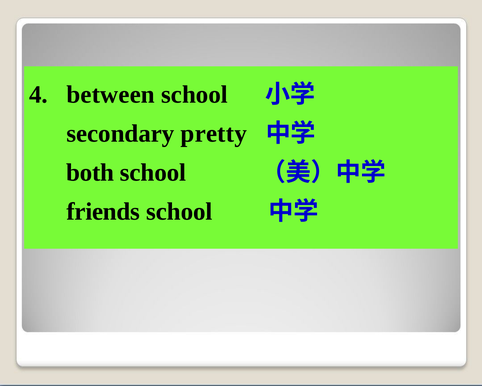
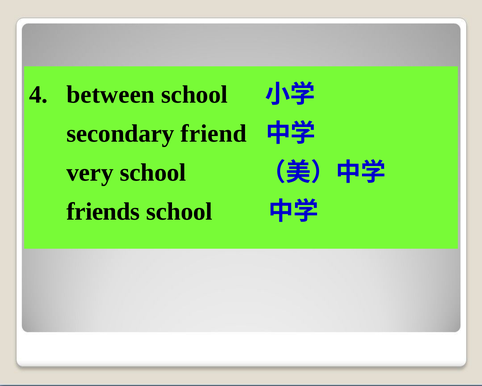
pretty: pretty -> friend
both: both -> very
